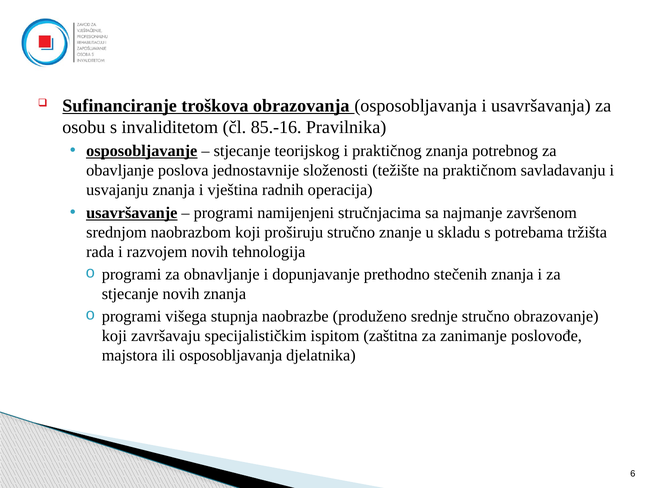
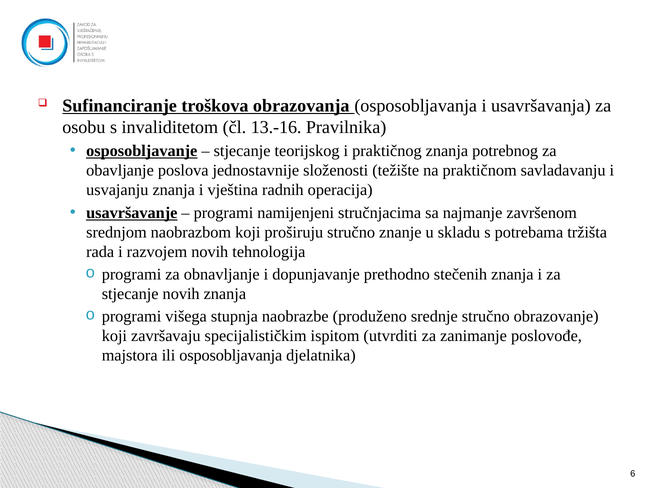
85.-16: 85.-16 -> 13.-16
zaštitna: zaštitna -> utvrditi
